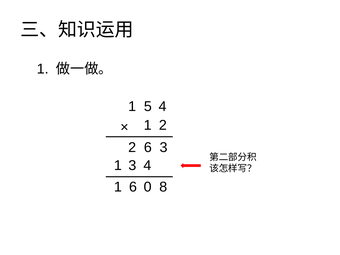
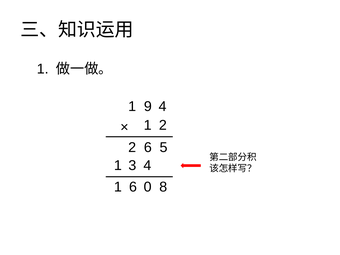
5: 5 -> 9
6 3: 3 -> 5
